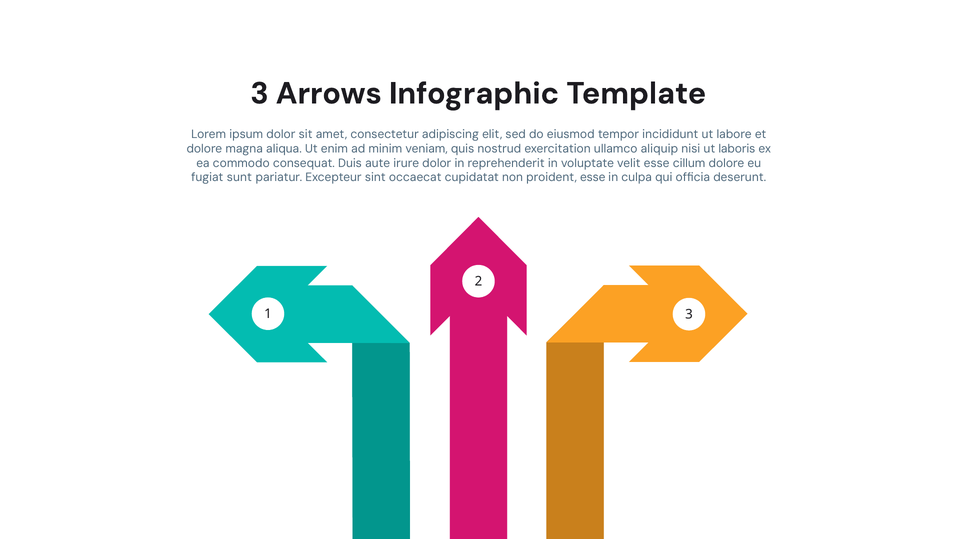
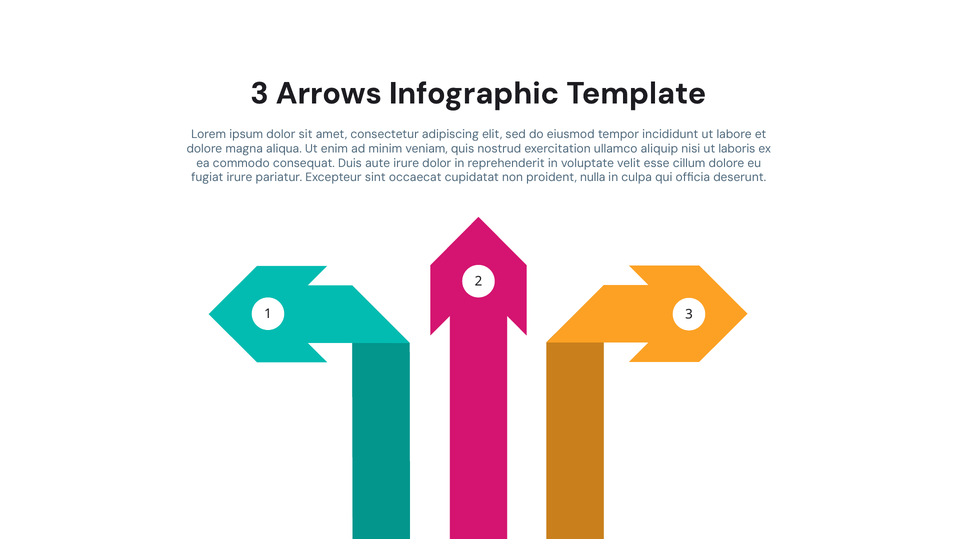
fugiat sunt: sunt -> irure
proident esse: esse -> nulla
